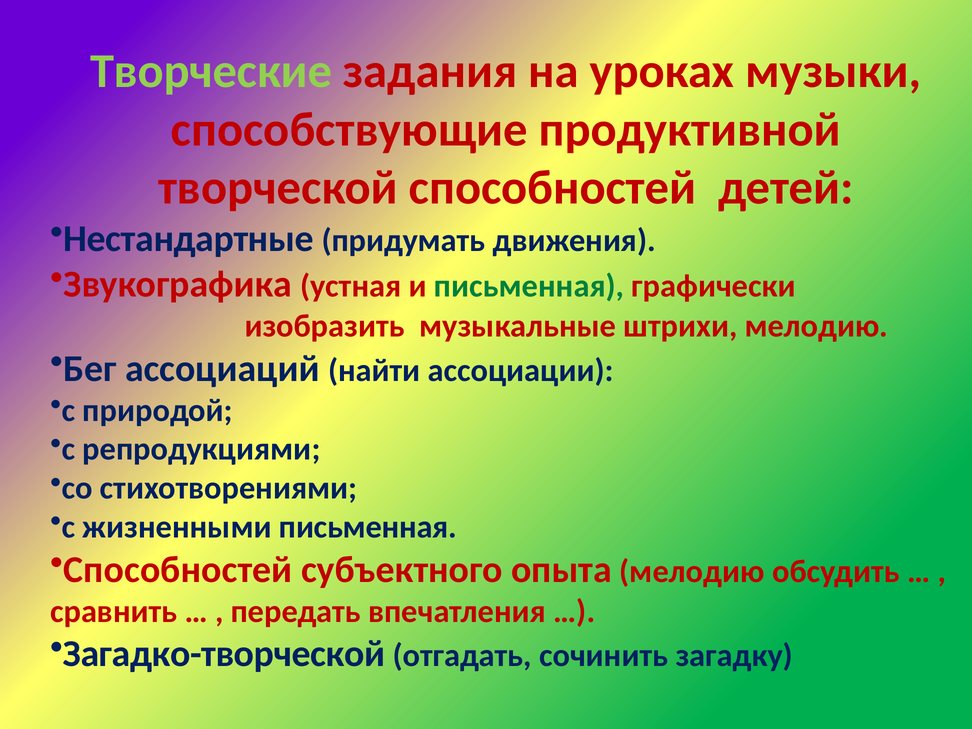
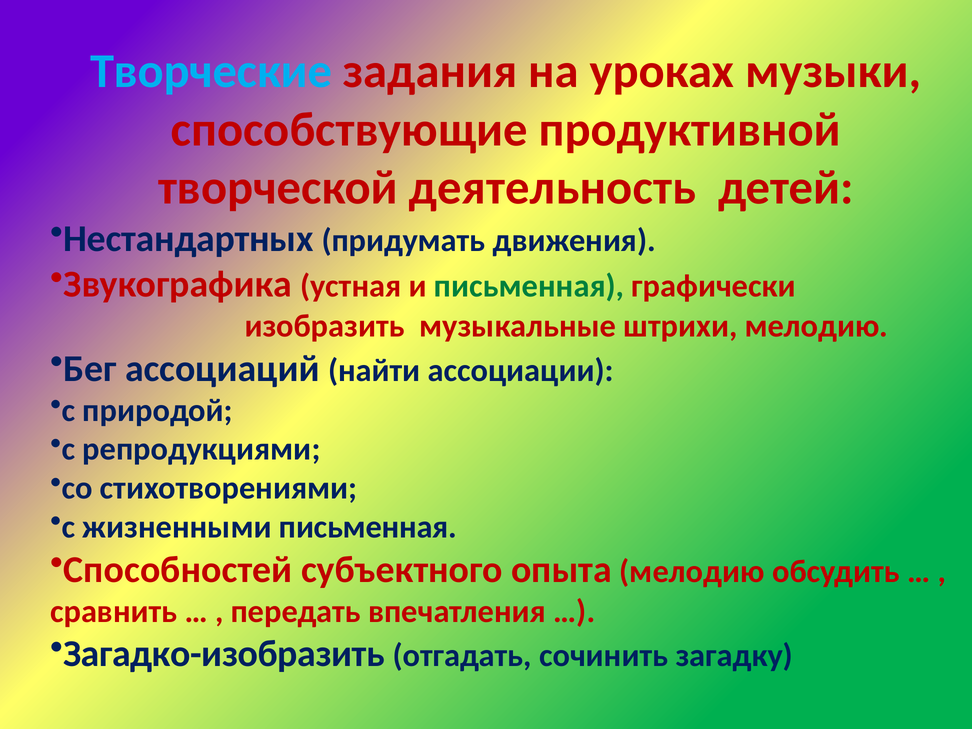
Творческие colour: light green -> light blue
творческой способностей: способностей -> деятельность
Нестандартные: Нестандартные -> Нестандартных
Загадко-творческой: Загадко-творческой -> Загадко-изобразить
